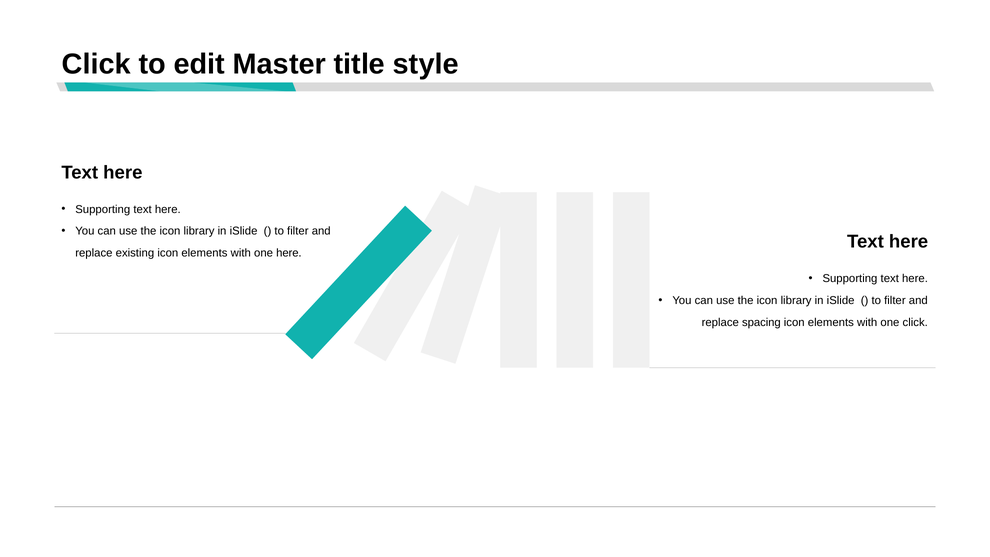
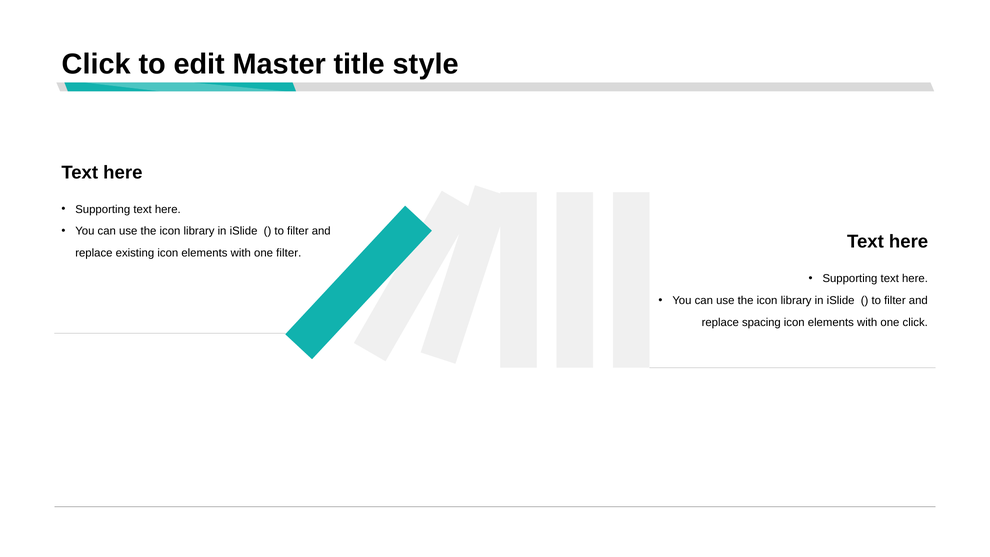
one here: here -> filter
